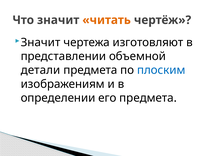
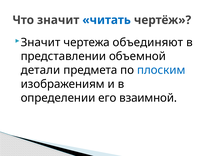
читать colour: orange -> blue
изготовляют: изготовляют -> объединяют
его предмета: предмета -> взаимной
